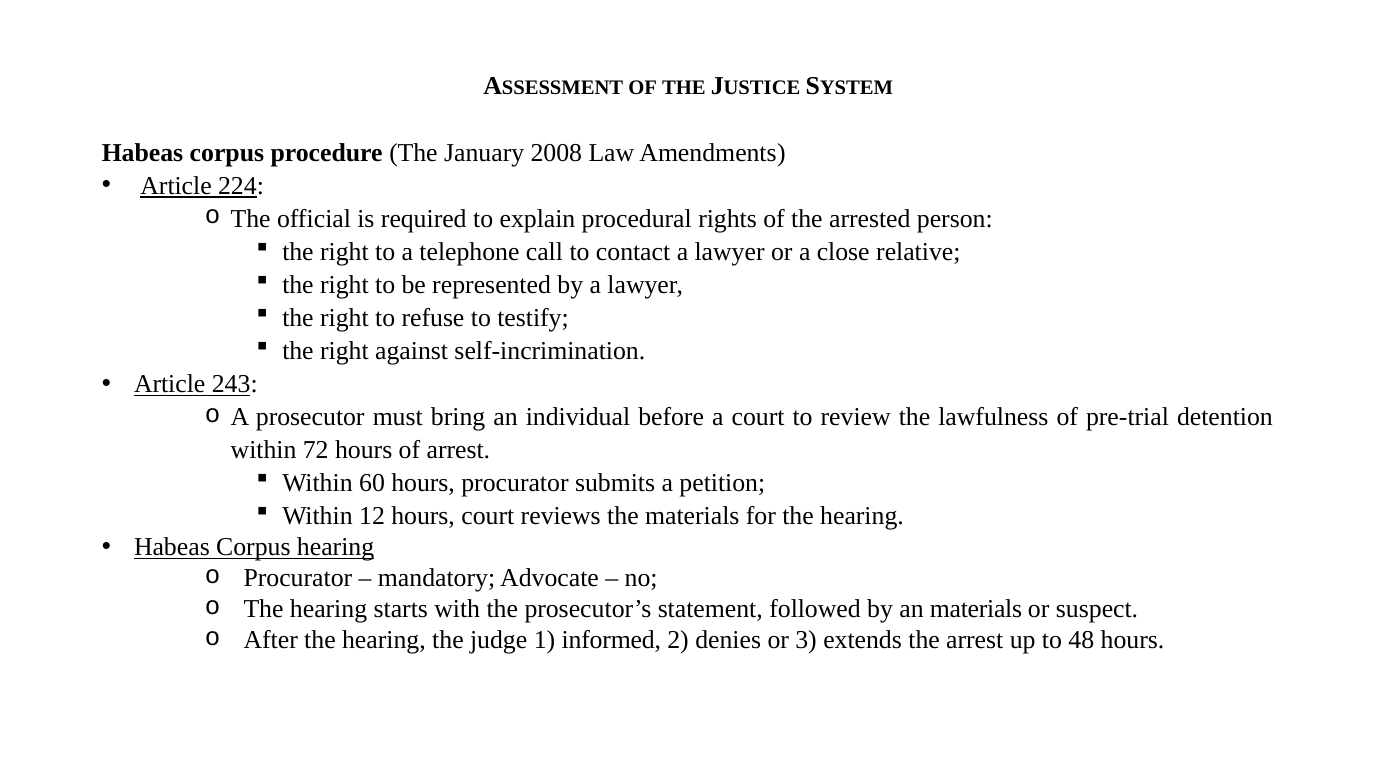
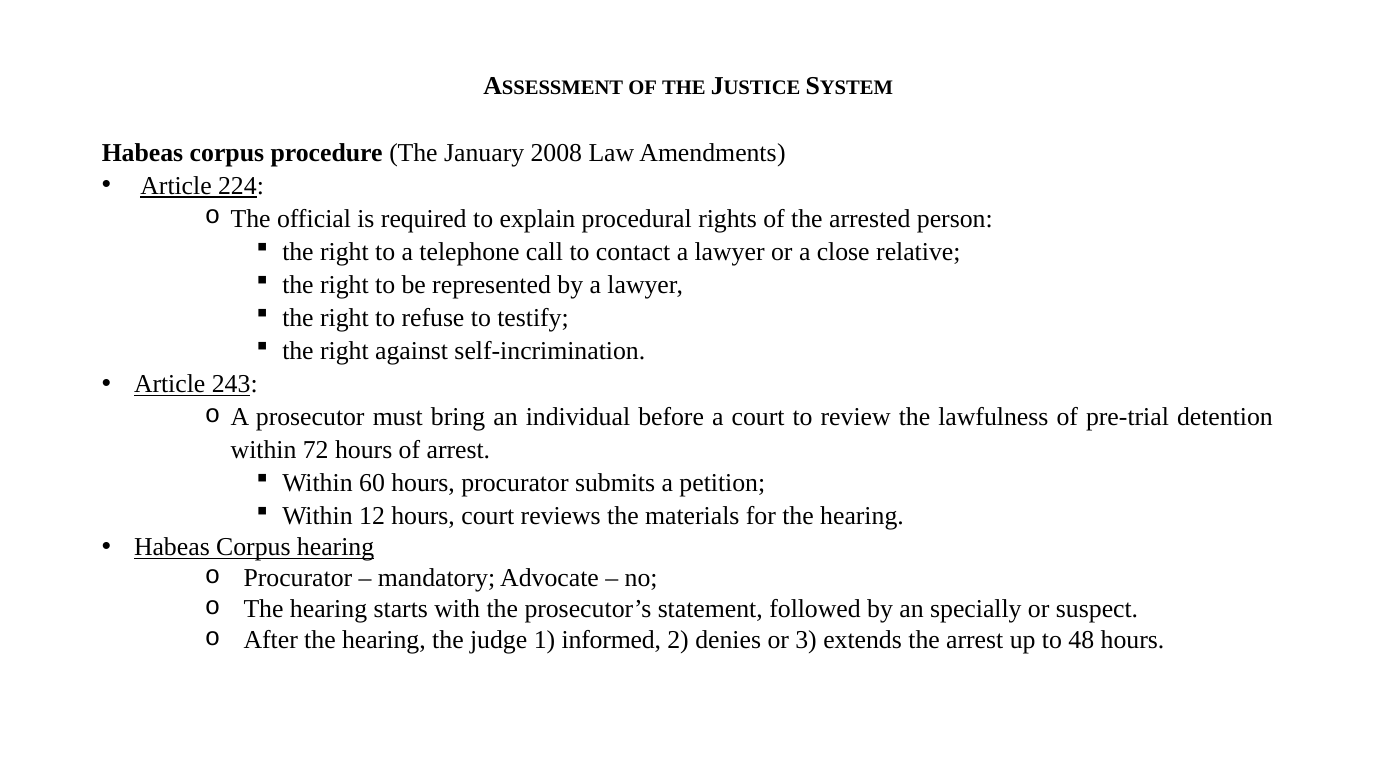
an materials: materials -> specially
